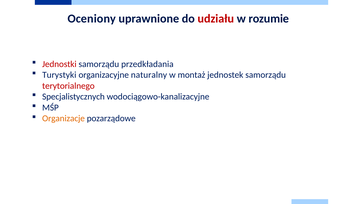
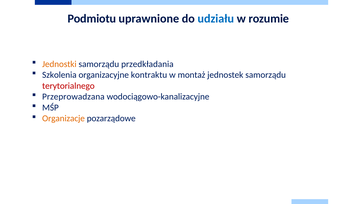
Oceniony: Oceniony -> Podmiotu
udziału colour: red -> blue
Jednostki colour: red -> orange
Turystyki: Turystyki -> Szkolenia
naturalny: naturalny -> kontraktu
Specjalistycznych: Specjalistycznych -> Przeprowadzana
